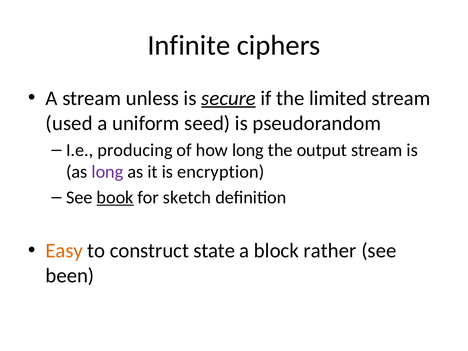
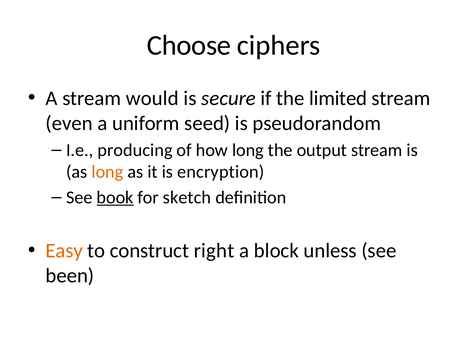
Infinite: Infinite -> Choose
unless: unless -> would
secure underline: present -> none
used: used -> even
long at (107, 172) colour: purple -> orange
state: state -> right
rather: rather -> unless
